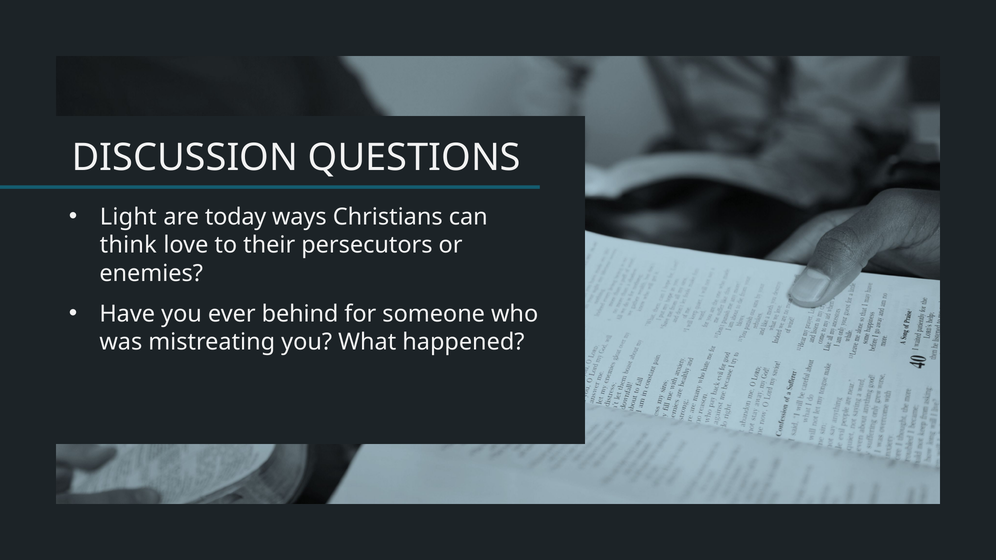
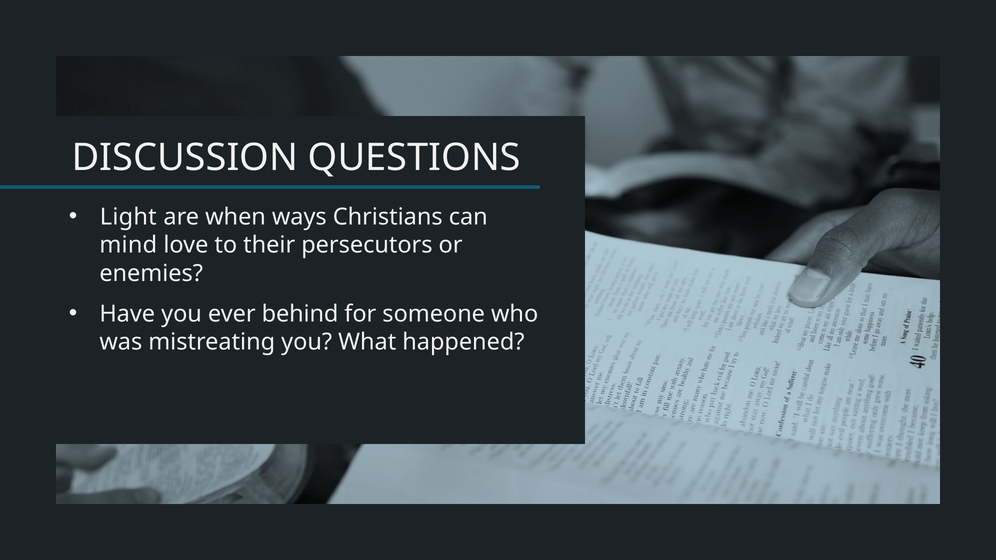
today: today -> when
think: think -> mind
